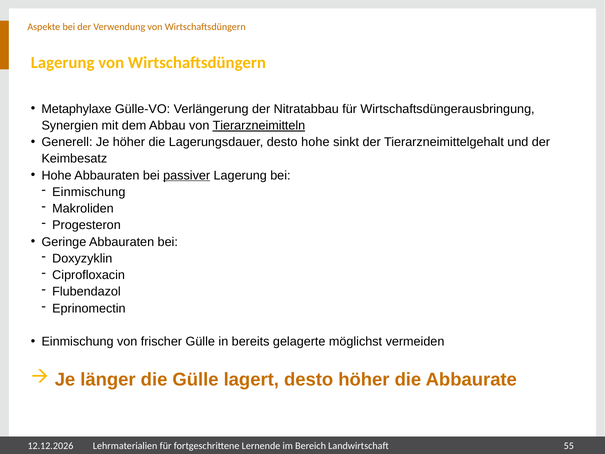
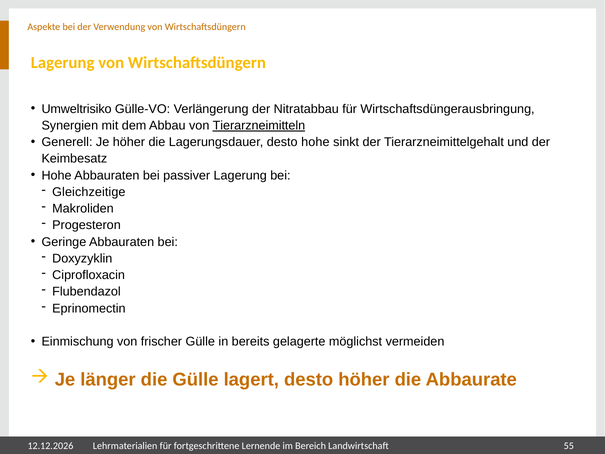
Metaphylaxe: Metaphylaxe -> Umweltrisiko
passiver underline: present -> none
Einmischung at (89, 192): Einmischung -> Gleichzeitige
